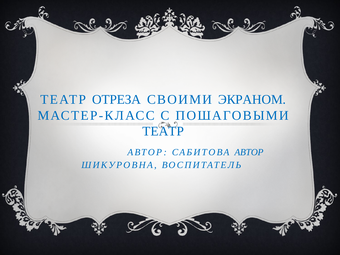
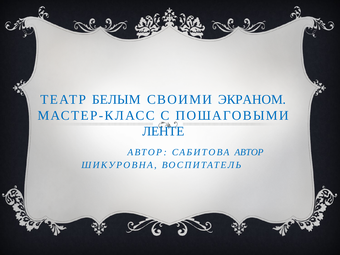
ОТРЕЗА: ОТРЕЗА -> БЕЛЫМ
ТЕАТР at (163, 131): ТЕАТР -> ЛЕНТЕ
